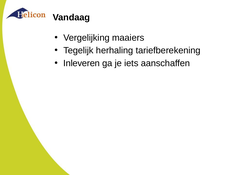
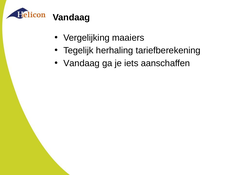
Inleveren at (82, 63): Inleveren -> Vandaag
